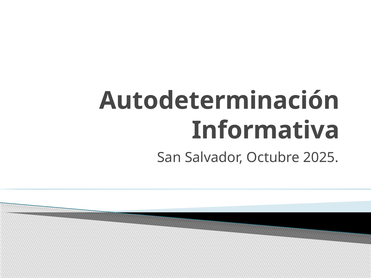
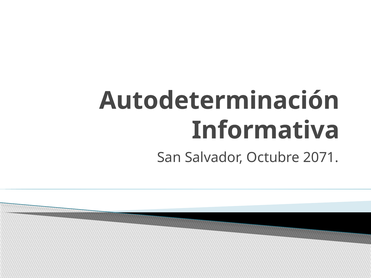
2025: 2025 -> 2071
